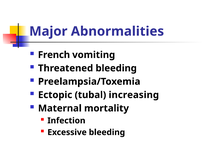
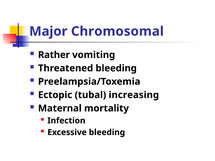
Abnormalities: Abnormalities -> Chromosomal
French: French -> Rather
